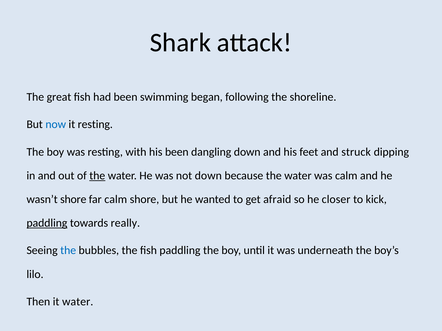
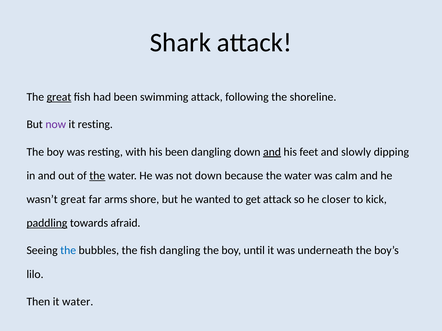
great at (59, 97) underline: none -> present
swimming began: began -> attack
now colour: blue -> purple
and at (272, 152) underline: none -> present
struck: struck -> slowly
wasn’t shore: shore -> great
far calm: calm -> arms
get afraid: afraid -> attack
really: really -> afraid
fish paddling: paddling -> dangling
